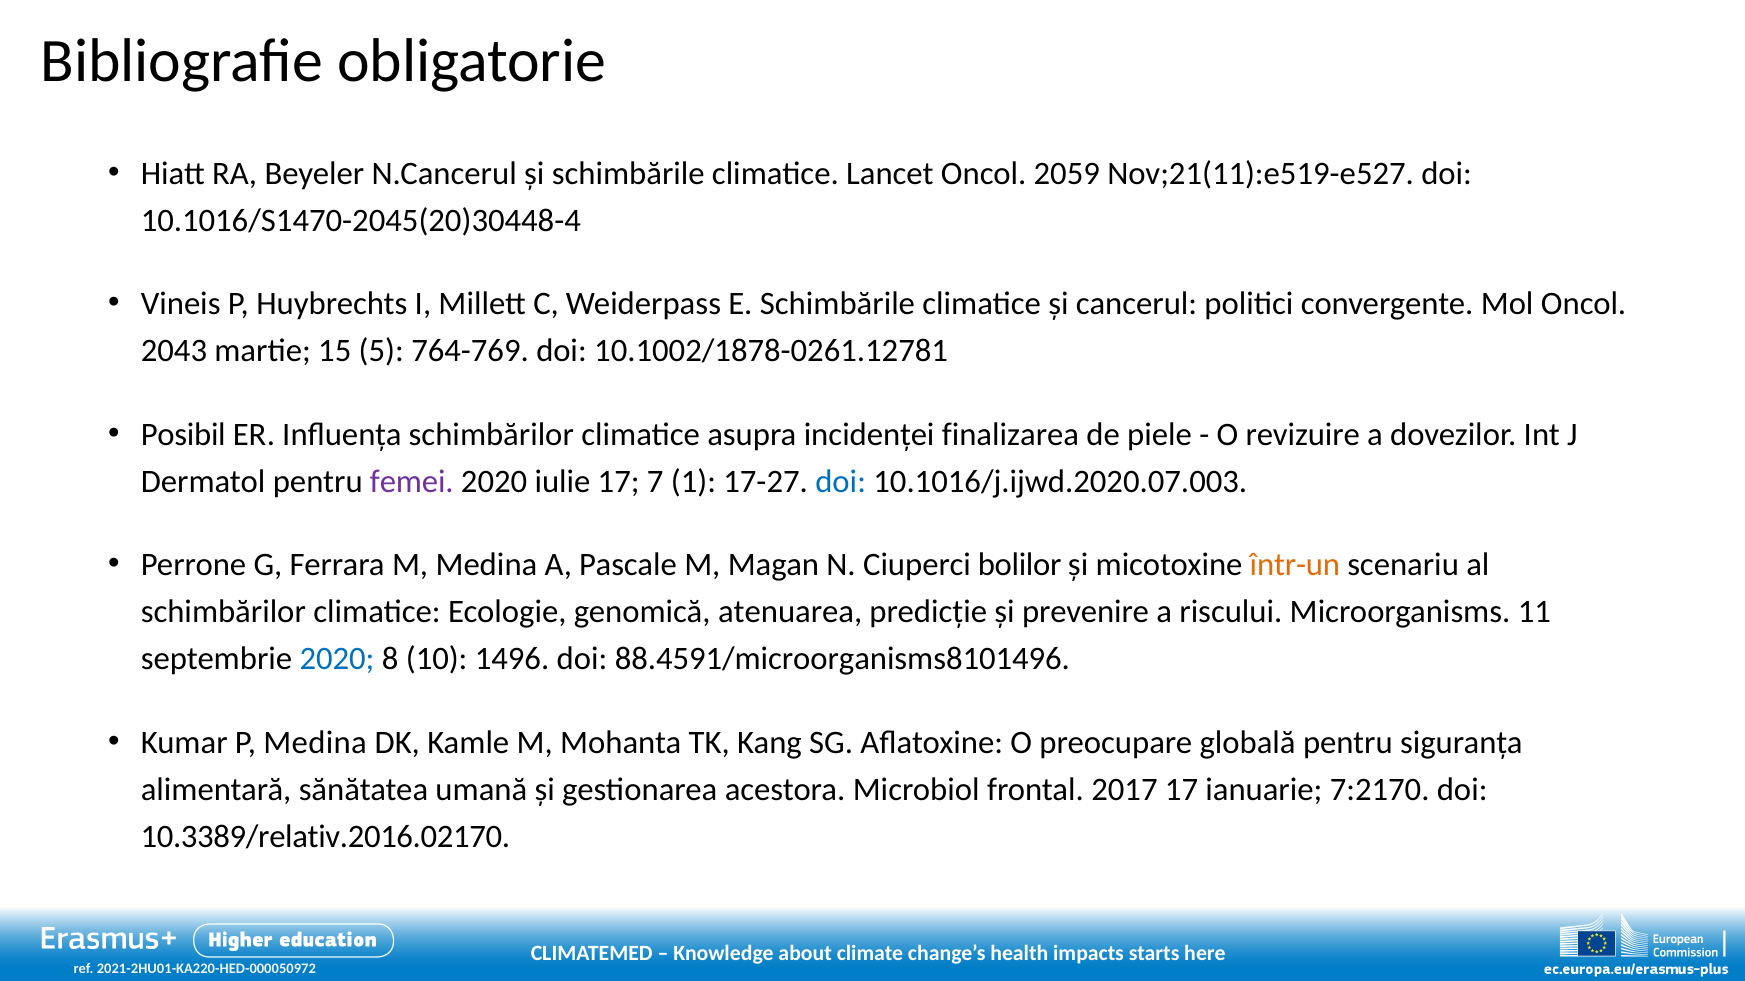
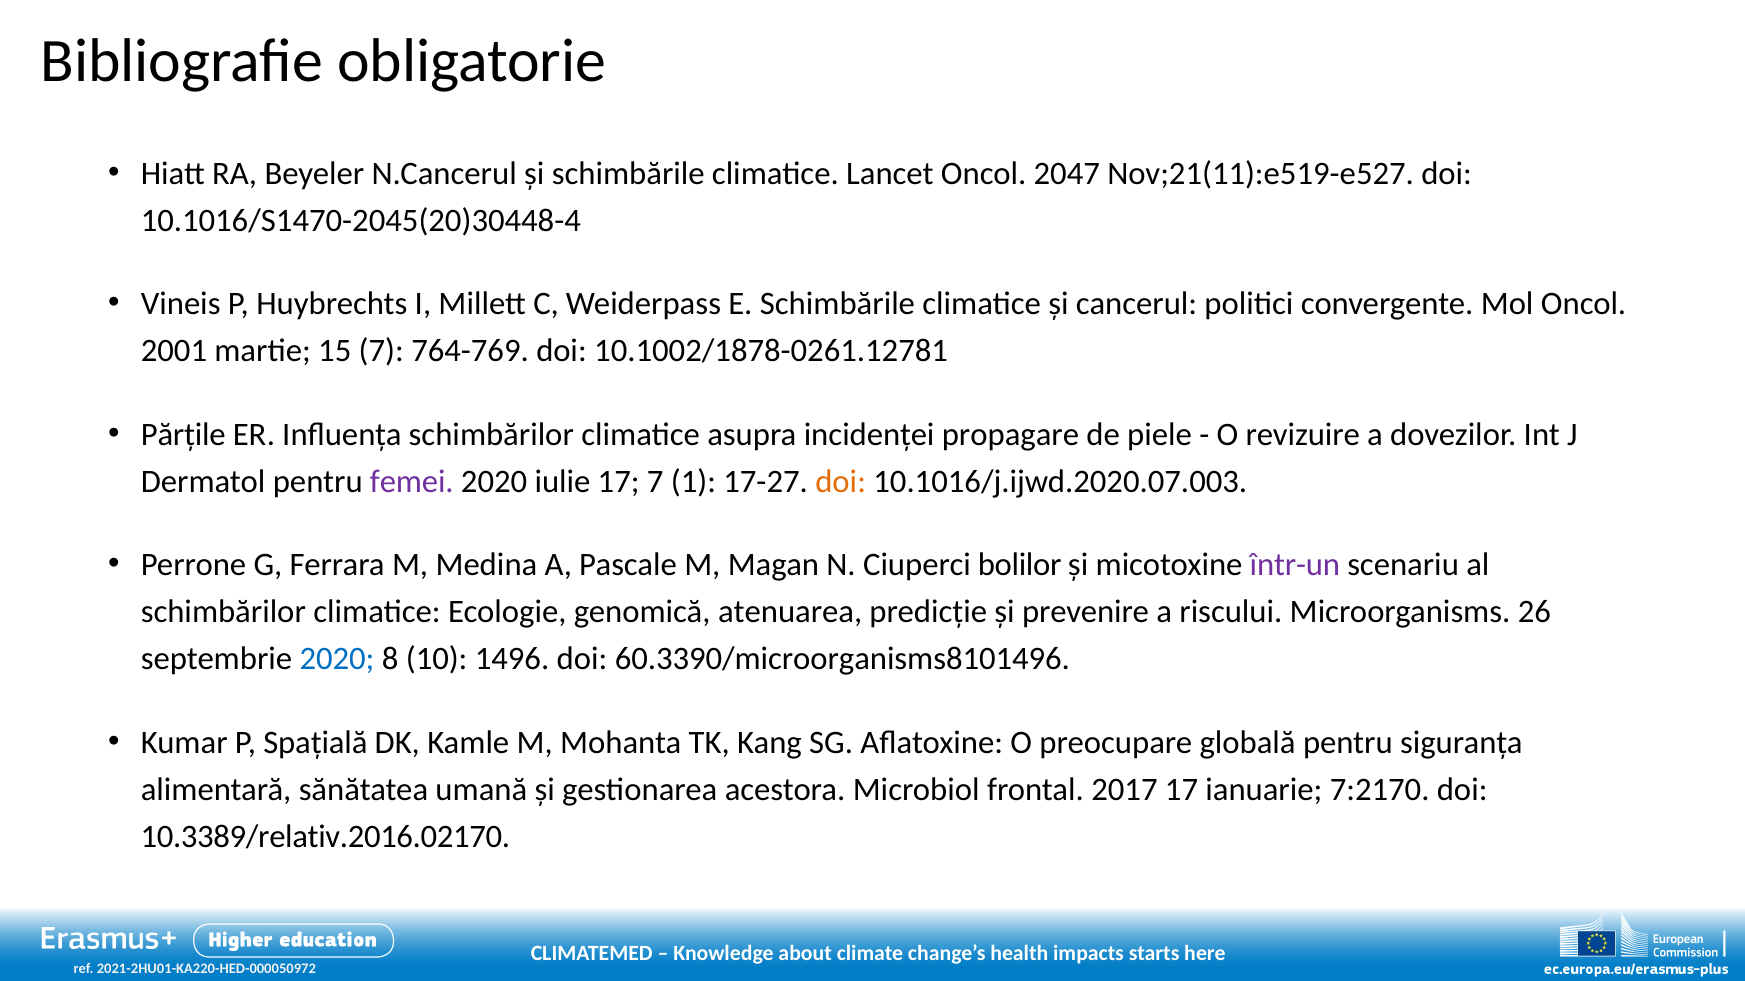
2059: 2059 -> 2047
2043: 2043 -> 2001
15 5: 5 -> 7
Posibil: Posibil -> Părțile
finalizarea: finalizarea -> propagare
doi at (841, 482) colour: blue -> orange
într-un colour: orange -> purple
11: 11 -> 26
88.4591/microorganisms8101496: 88.4591/microorganisms8101496 -> 60.3390/microorganisms8101496
P Medina: Medina -> Spațială
